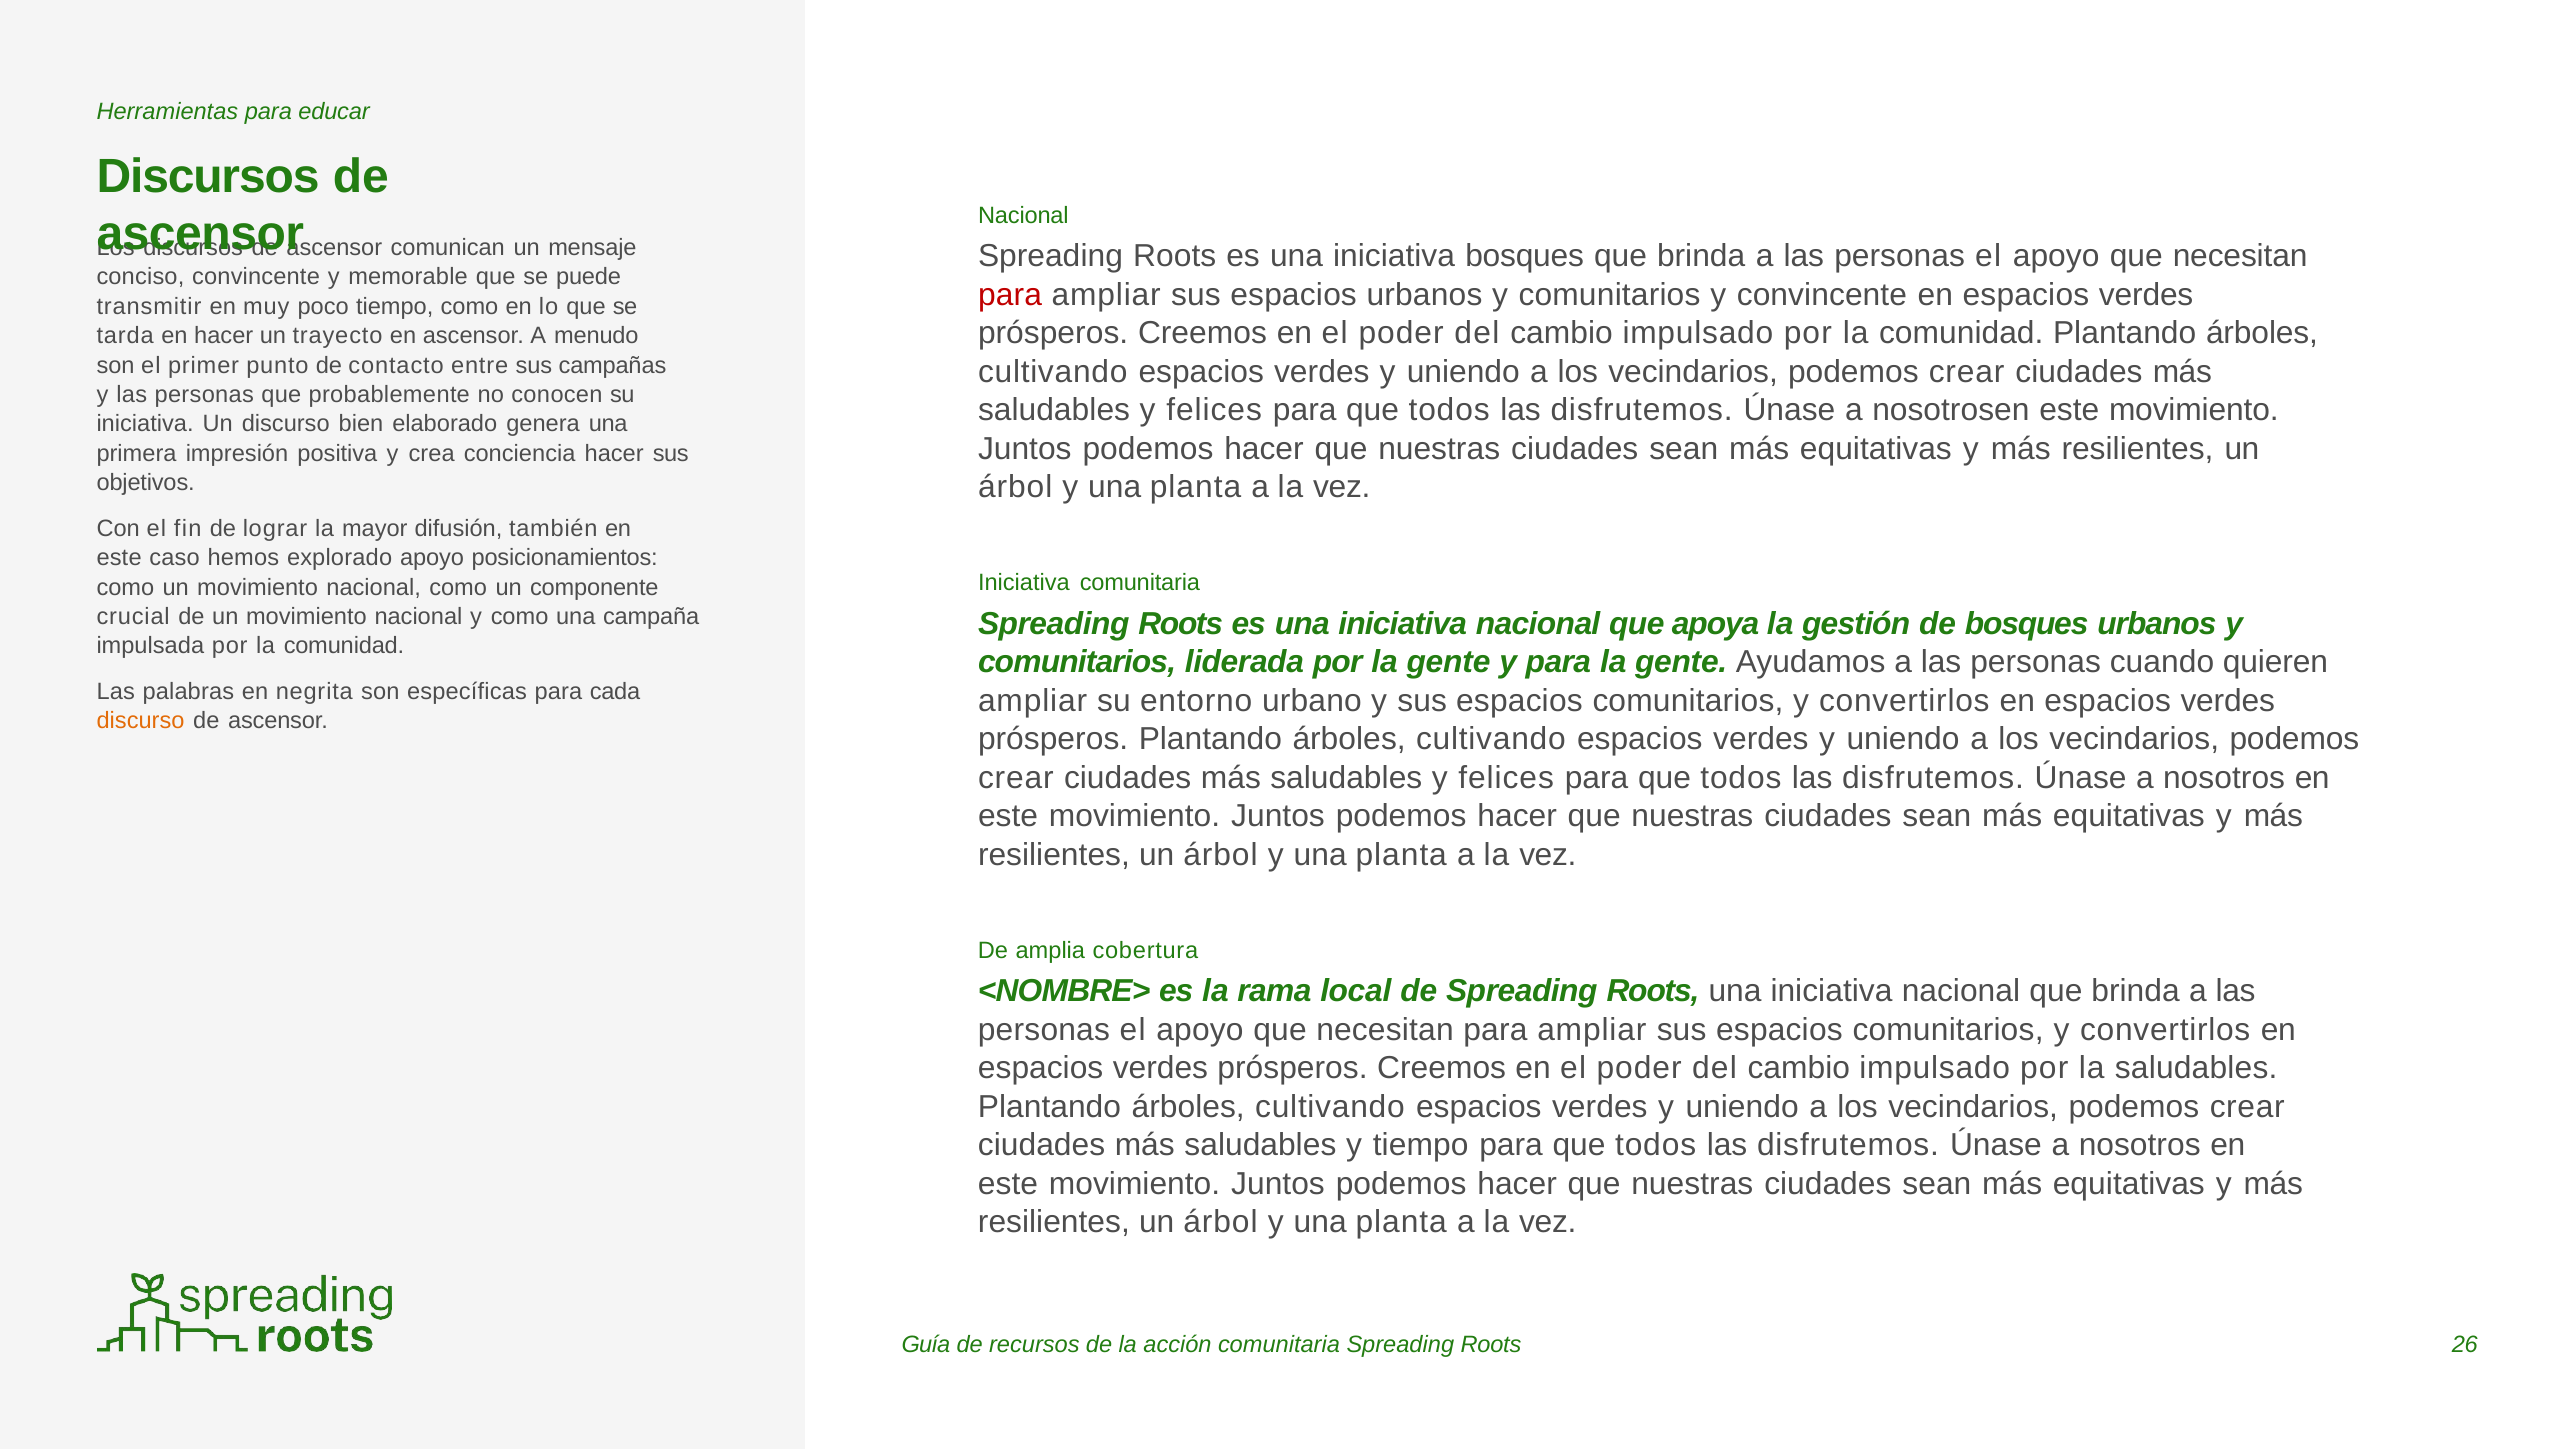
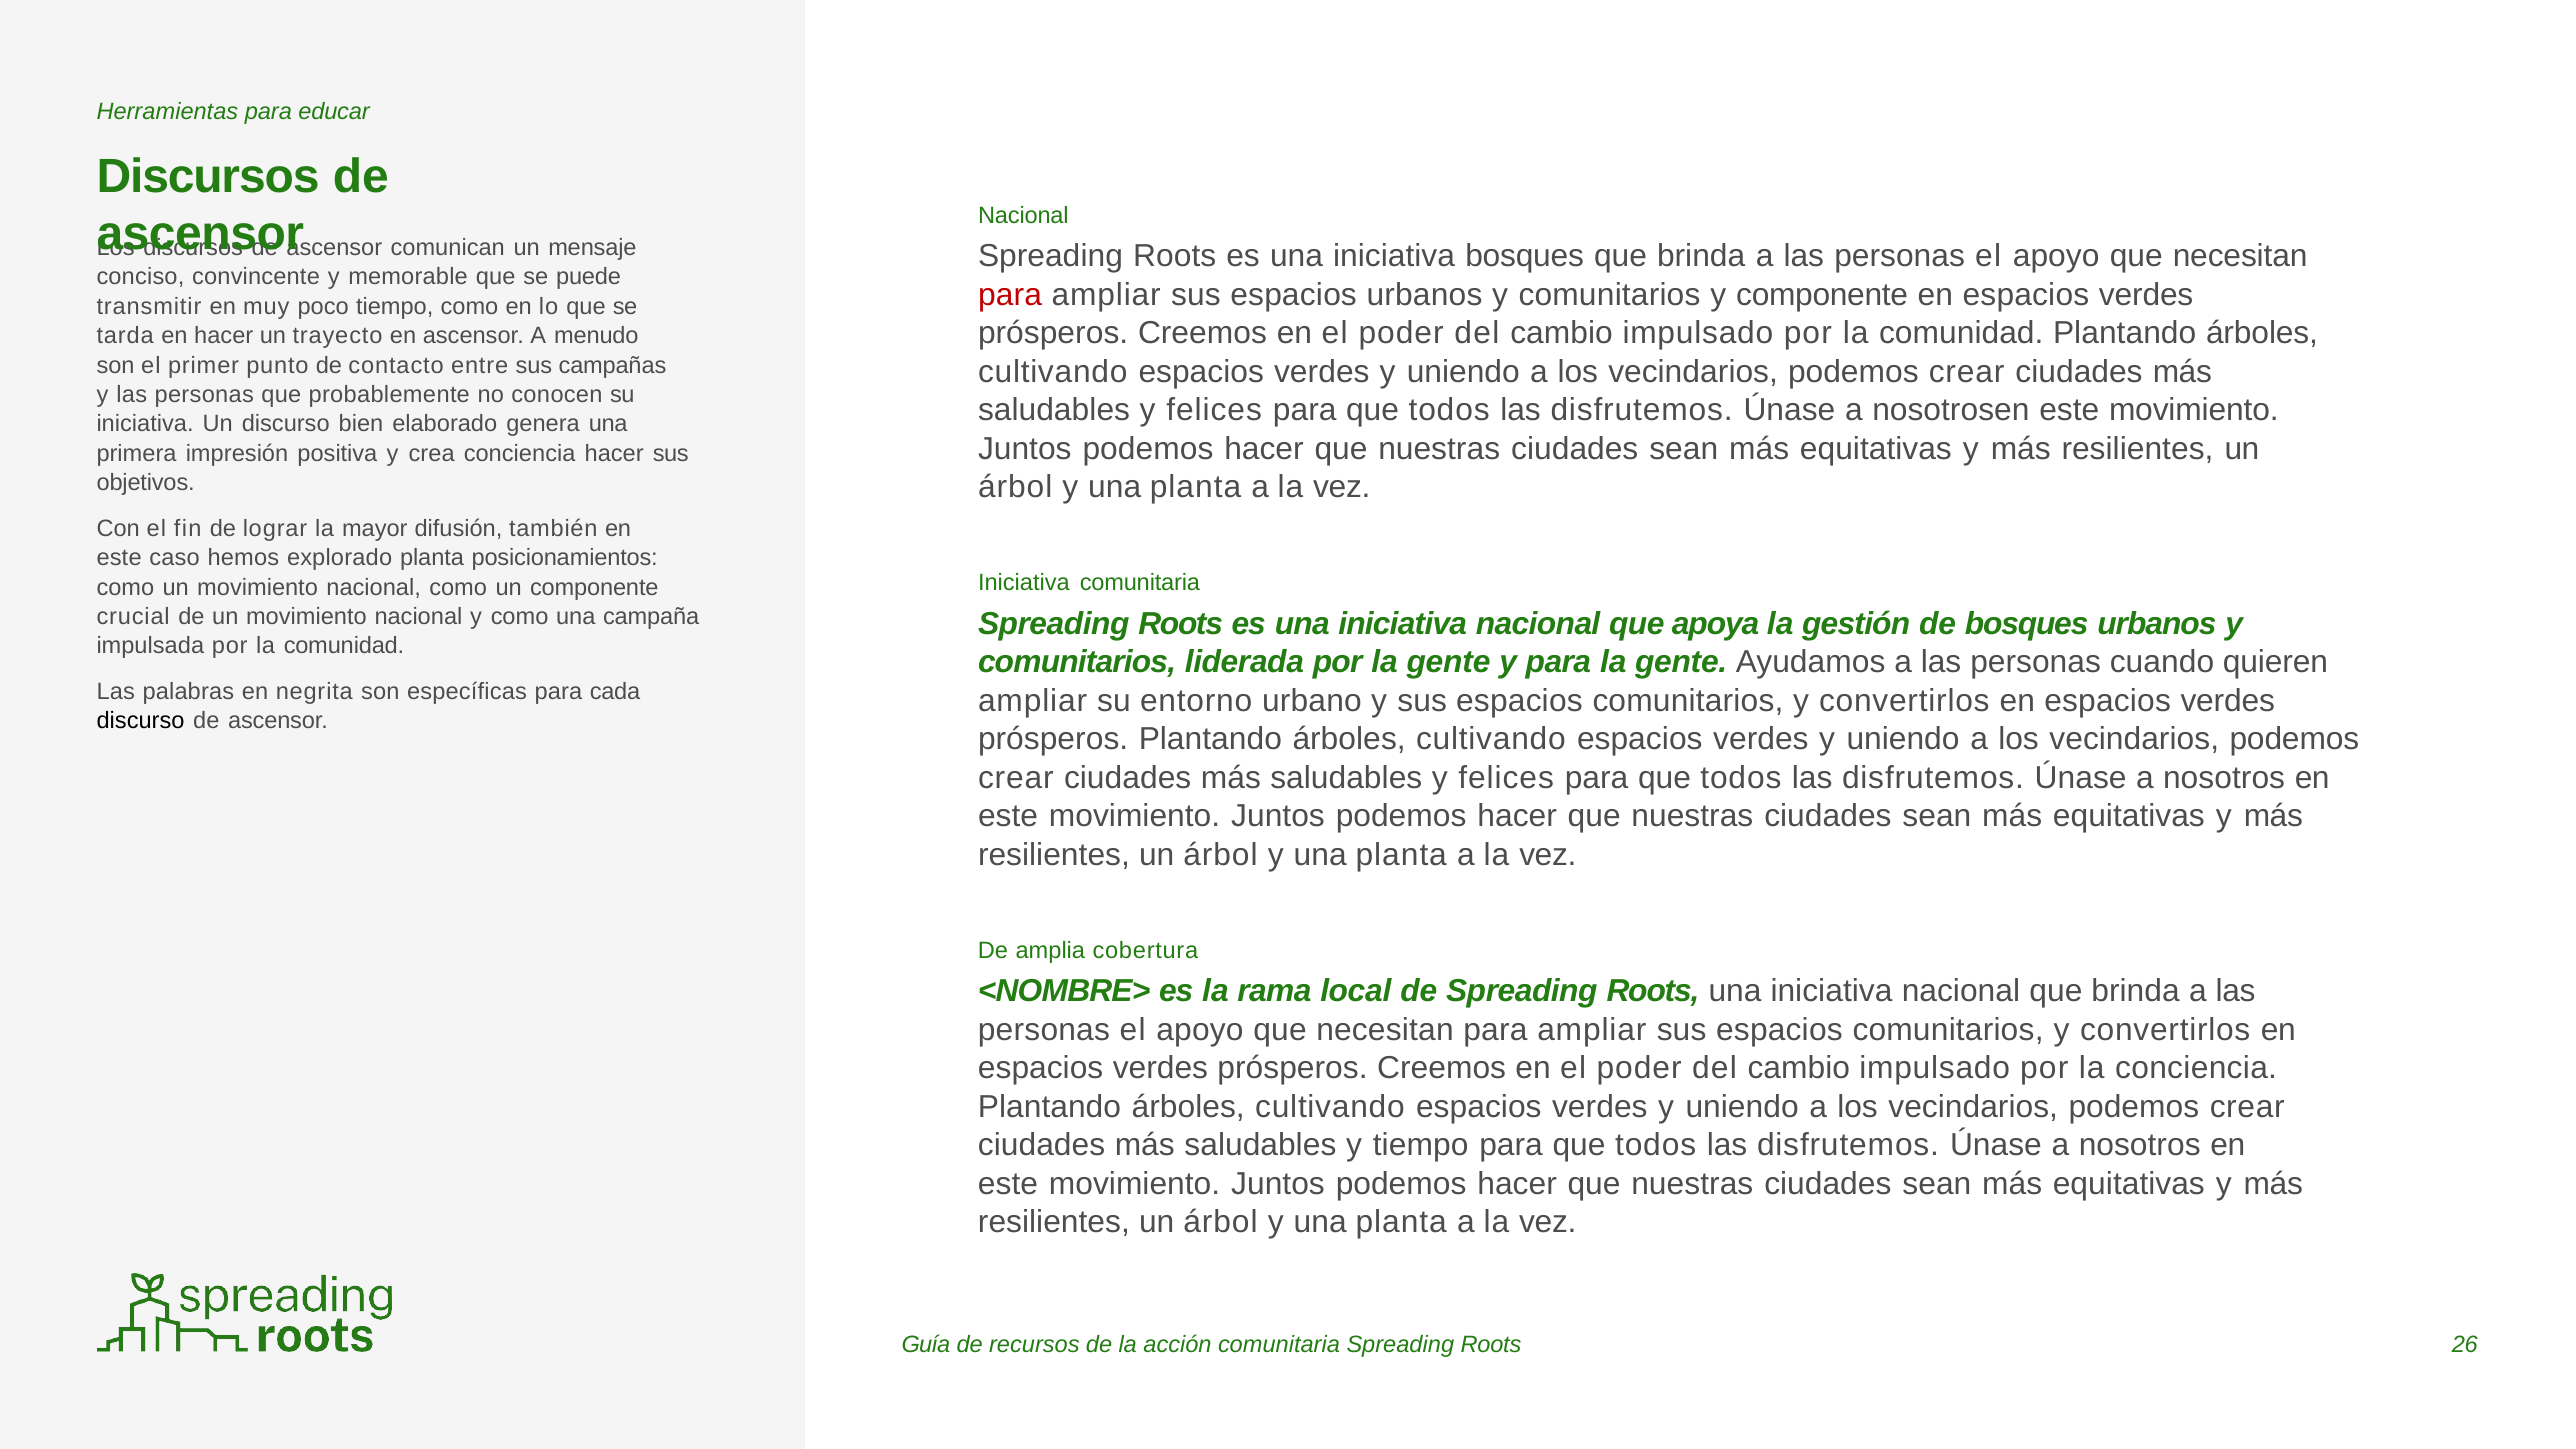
y convincente: convincente -> componente
explorado apoyo: apoyo -> planta
discurso at (141, 721) colour: orange -> black
la saludables: saludables -> conciencia
